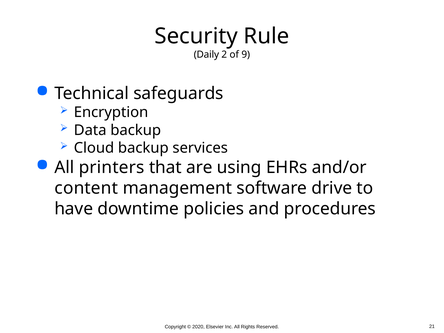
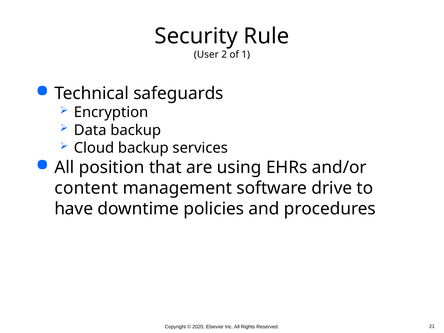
Daily: Daily -> User
9: 9 -> 1
printers: printers -> position
